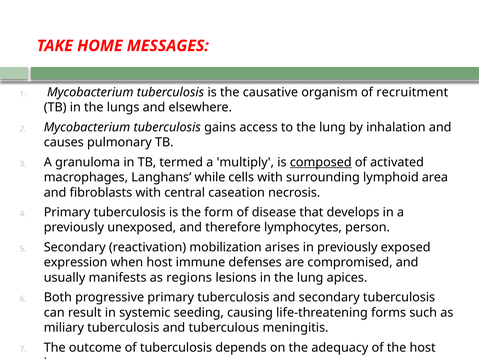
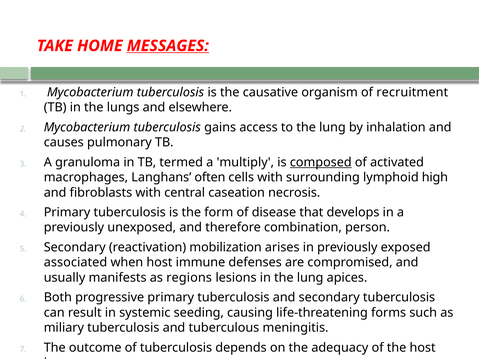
MESSAGES underline: none -> present
while: while -> often
area: area -> high
lymphocytes: lymphocytes -> combination
expression: expression -> associated
